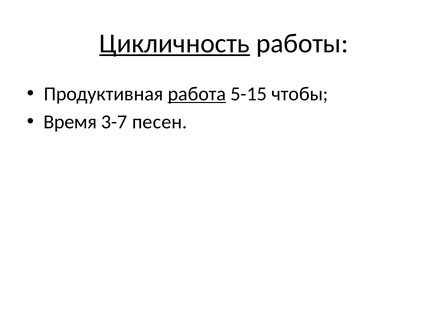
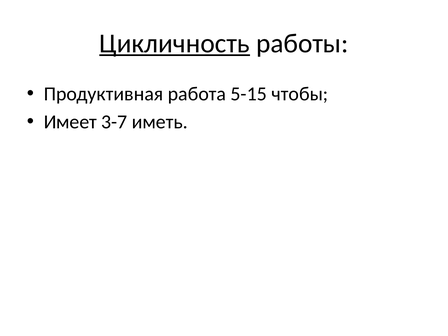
работа underline: present -> none
Время: Время -> Имеет
песен: песен -> иметь
